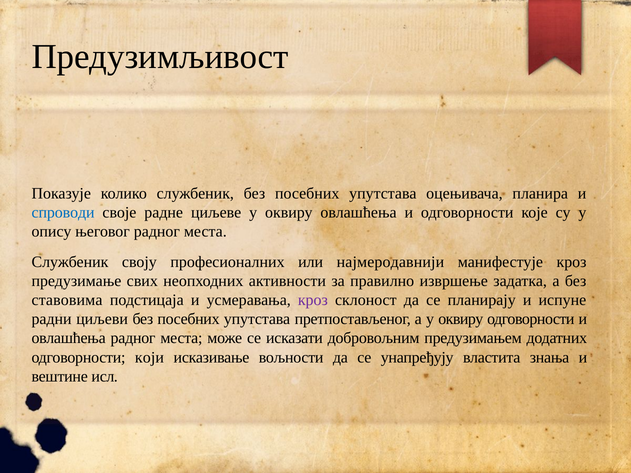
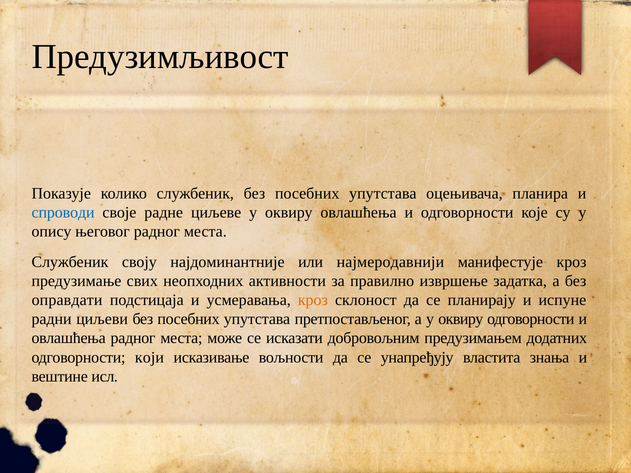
професионалних: професионалних -> најдоминантније
ставовима: ставовима -> оправдати
кроз at (313, 300) colour: purple -> orange
